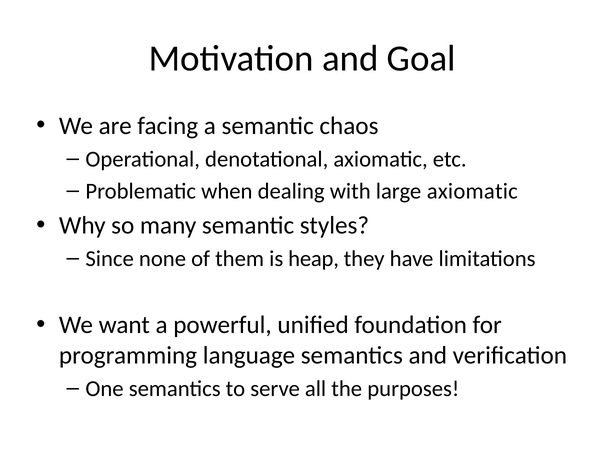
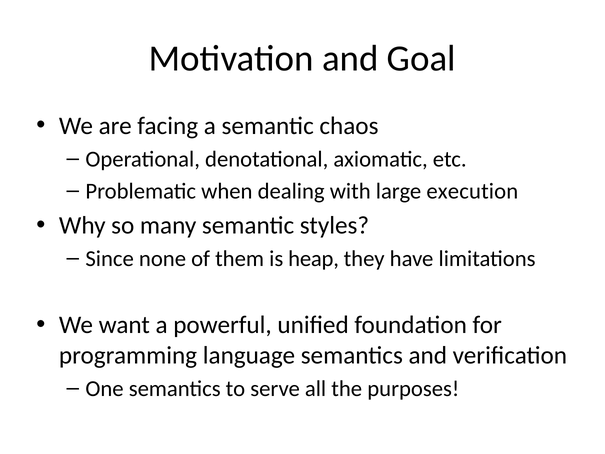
large axiomatic: axiomatic -> execution
